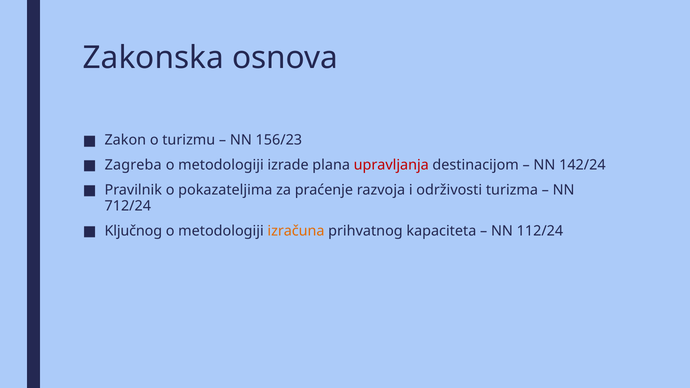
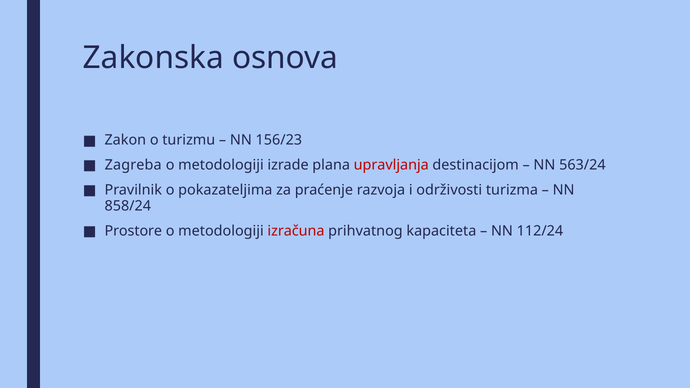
142/24: 142/24 -> 563/24
712/24: 712/24 -> 858/24
Ključnog: Ključnog -> Prostore
izračuna colour: orange -> red
